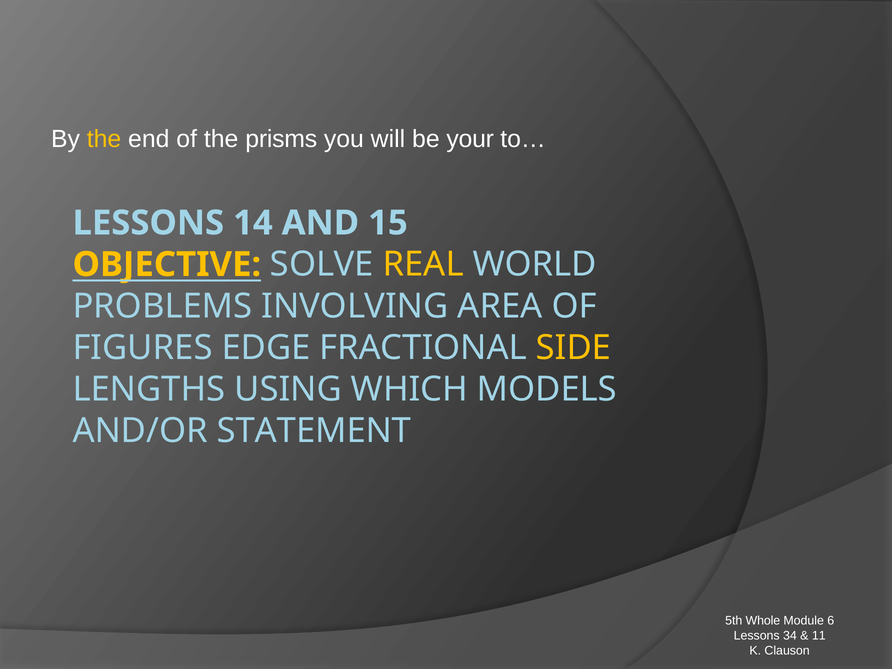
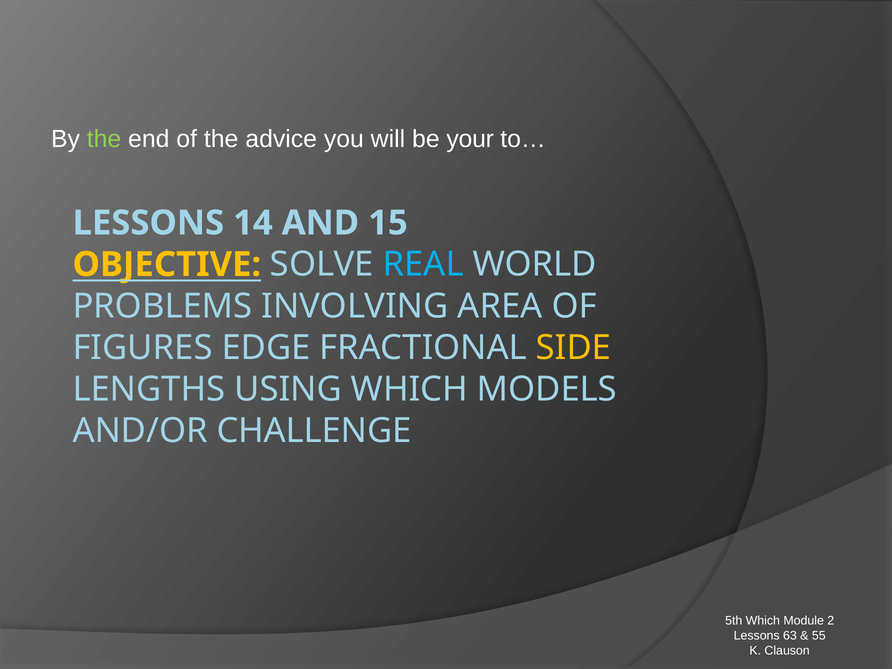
the at (104, 139) colour: yellow -> light green
prisms: prisms -> advice
REAL colour: yellow -> light blue
STATEMENT: STATEMENT -> CHALLENGE
5th Whole: Whole -> Which
6: 6 -> 2
34: 34 -> 63
11: 11 -> 55
